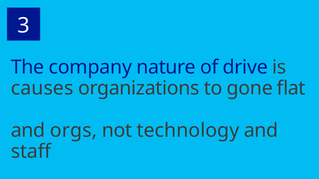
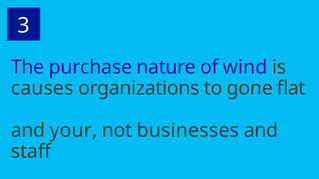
company: company -> purchase
drive: drive -> wind
orgs: orgs -> your
technology: technology -> businesses
